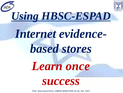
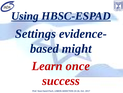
Internet: Internet -> Settings
stores: stores -> might
